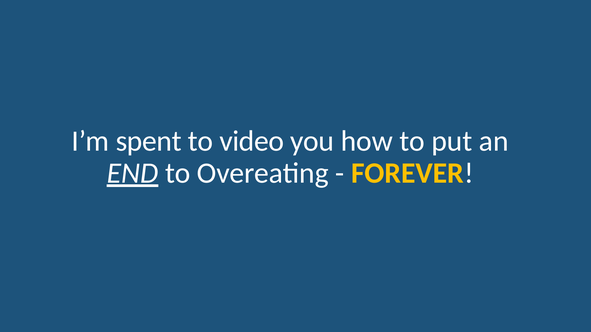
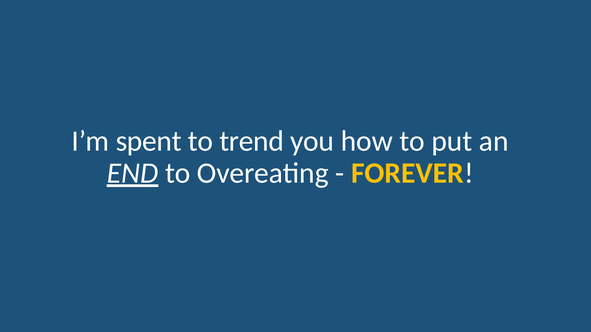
video: video -> trend
